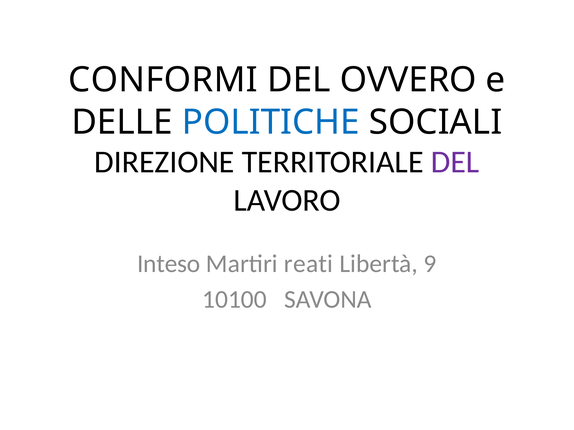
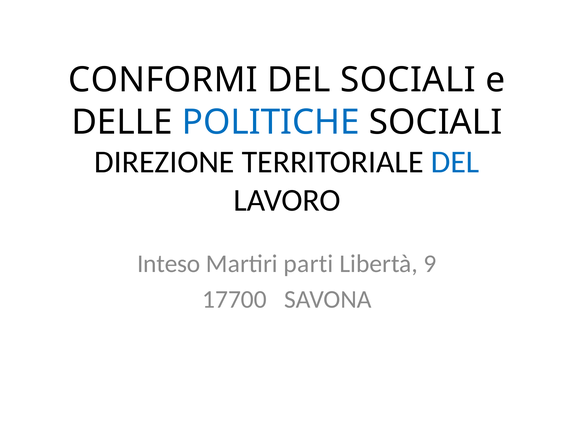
DEL OVVERO: OVVERO -> SOCIALI
DEL at (455, 162) colour: purple -> blue
reati: reati -> parti
10100: 10100 -> 17700
